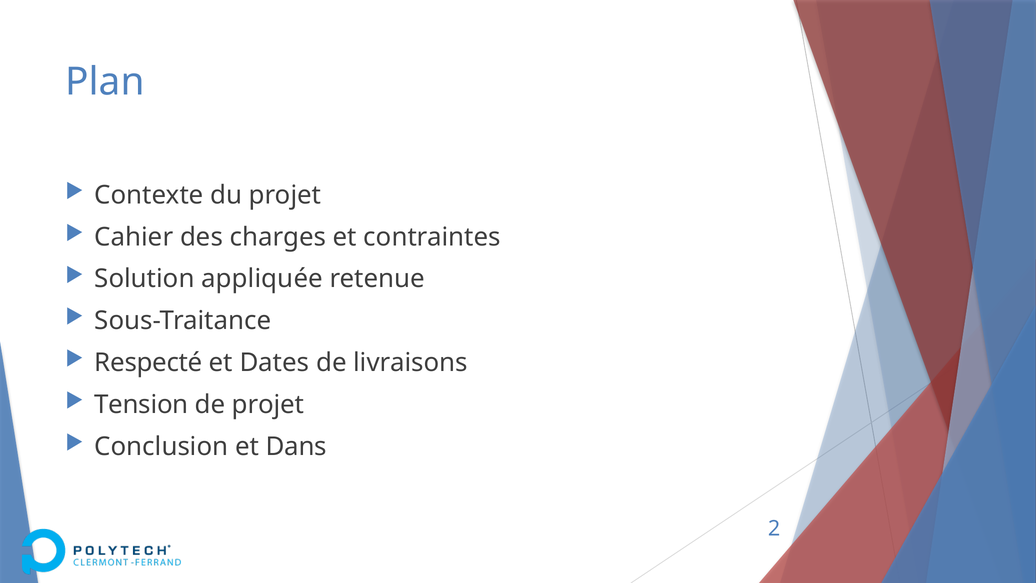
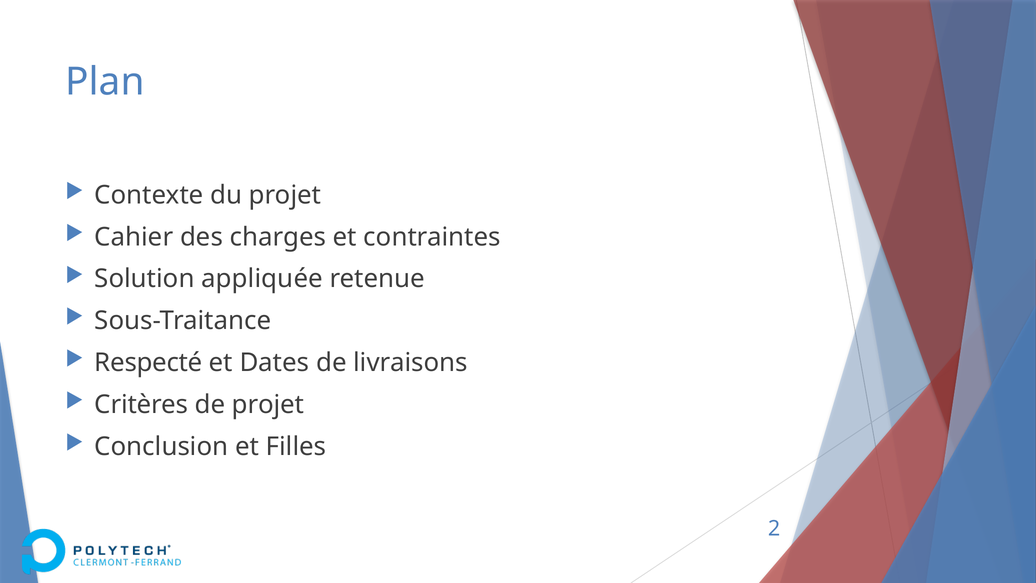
Tension: Tension -> Critères
Dans: Dans -> Filles
